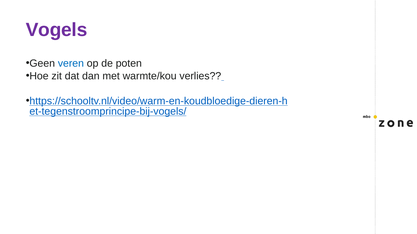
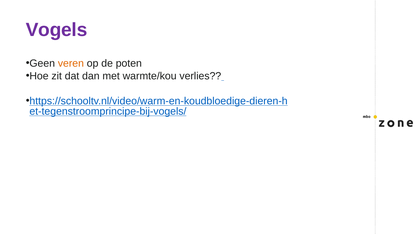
veren colour: blue -> orange
